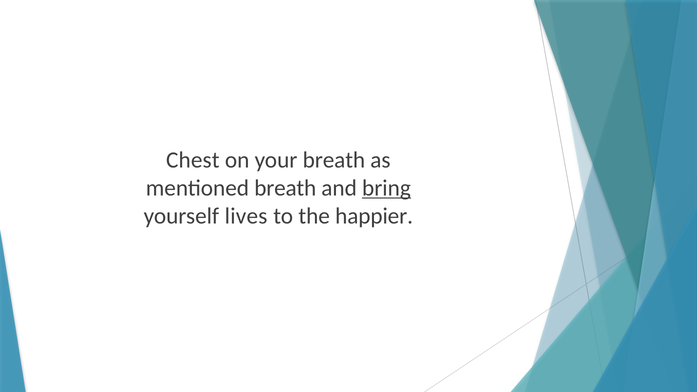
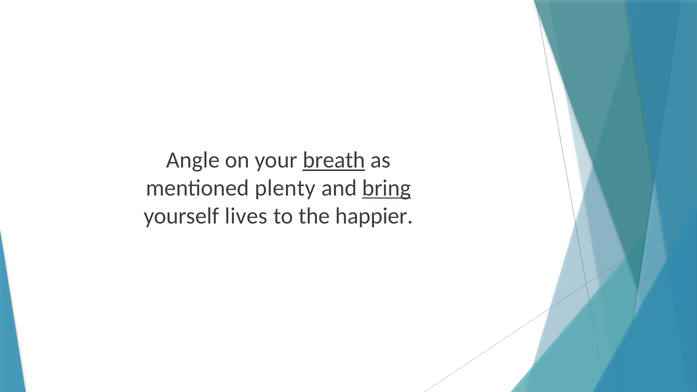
Chest: Chest -> Angle
breath at (334, 160) underline: none -> present
mentioned breath: breath -> plenty
